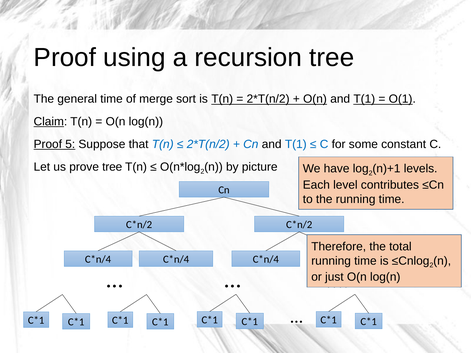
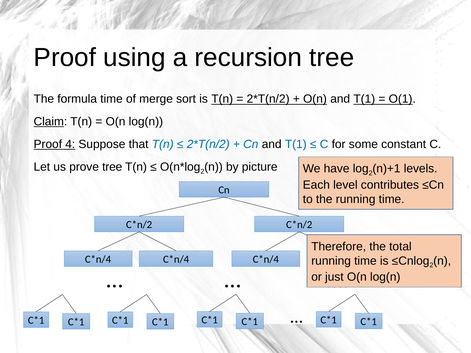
general: general -> formula
5: 5 -> 4
